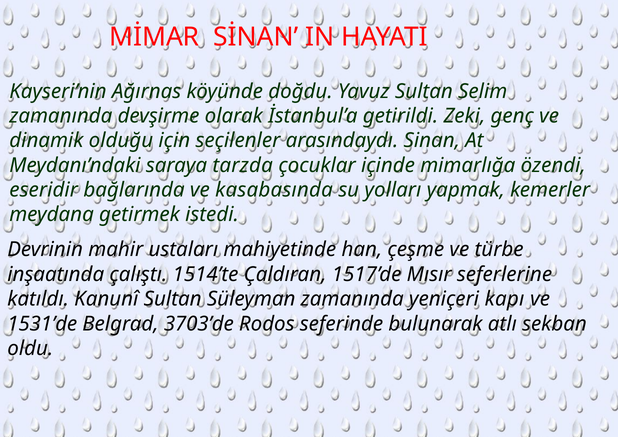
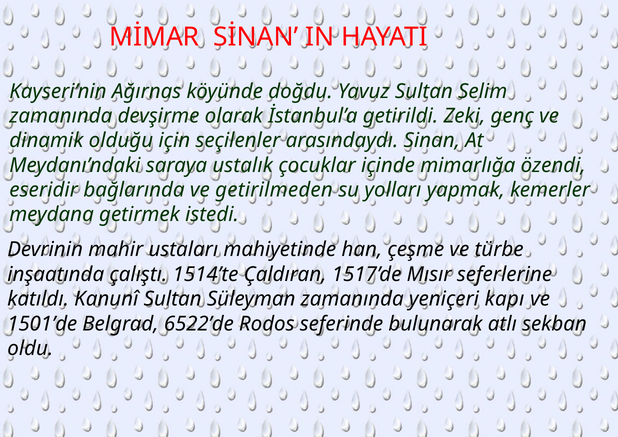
tarzda: tarzda -> ustalık
kasabasında: kasabasında -> getirilmeden
1531’de: 1531’de -> 1501’de
3703’de: 3703’de -> 6522’de
